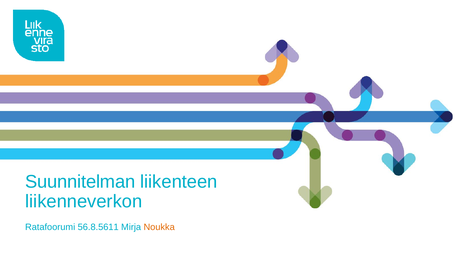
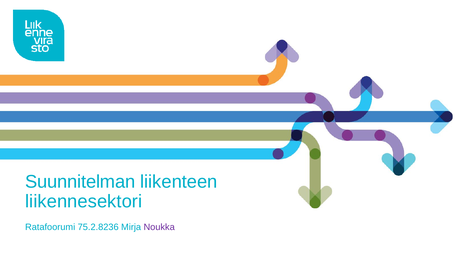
liikenneverkon: liikenneverkon -> liikennesektori
56.8.5611: 56.8.5611 -> 75.2.8236
Noukka colour: orange -> purple
